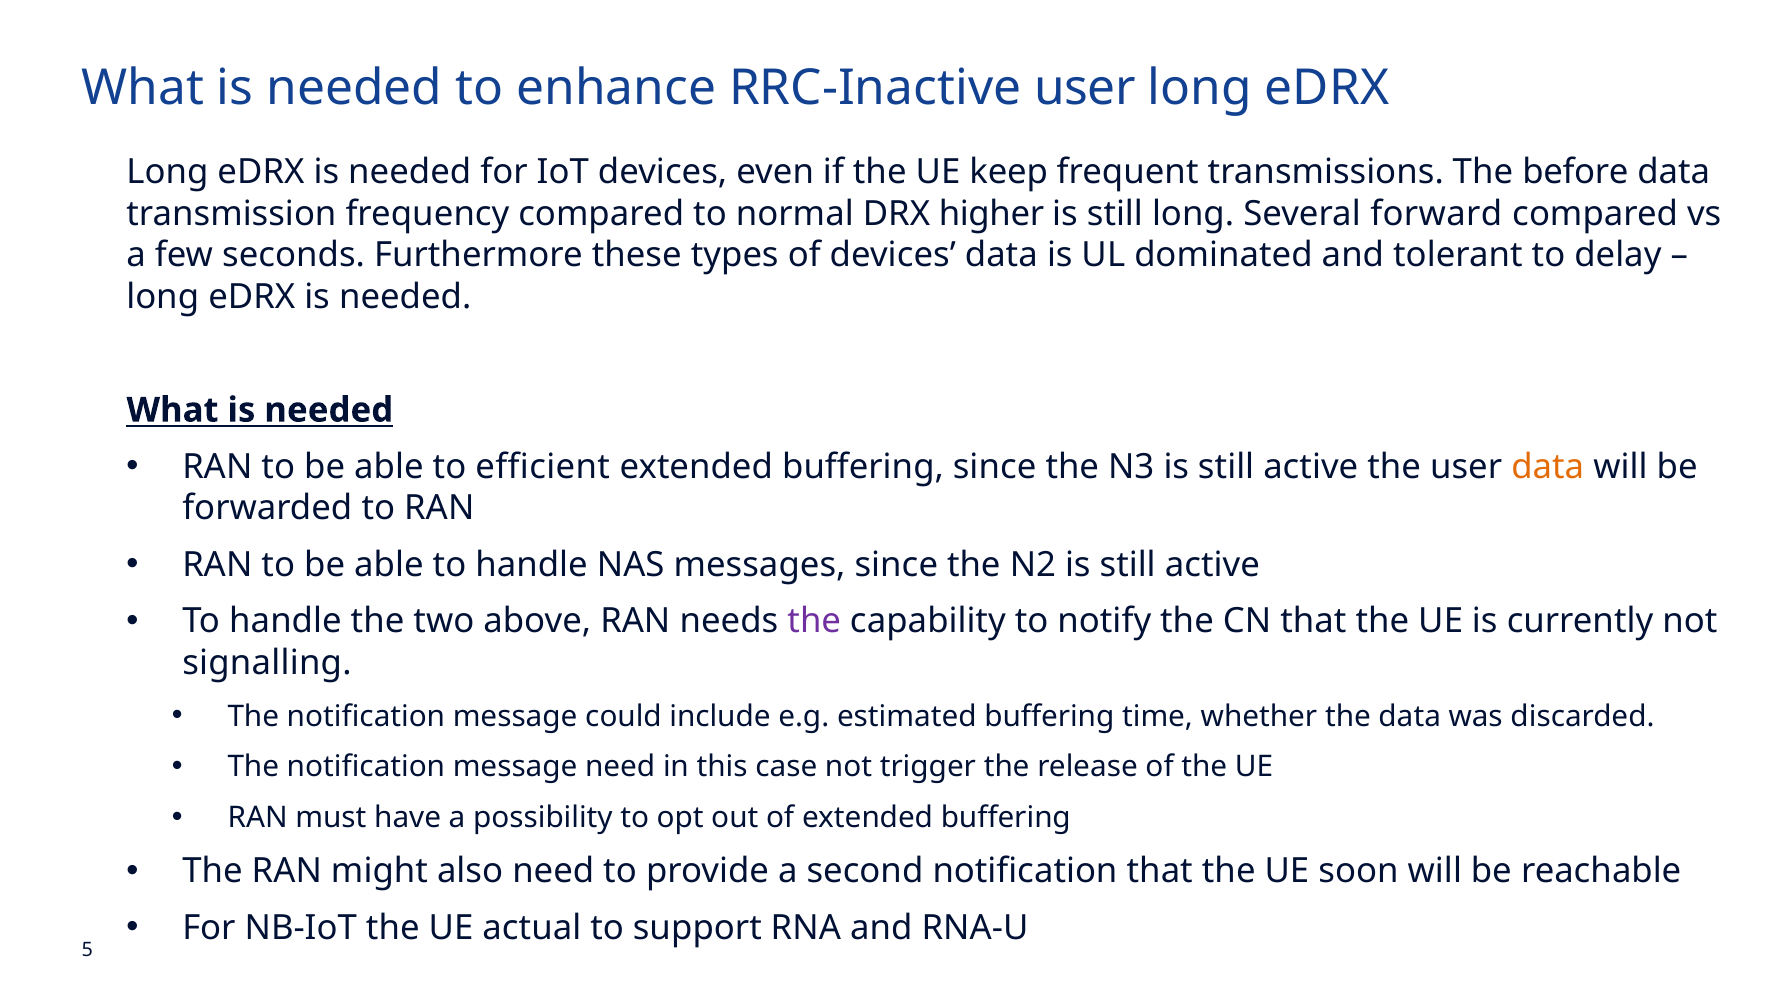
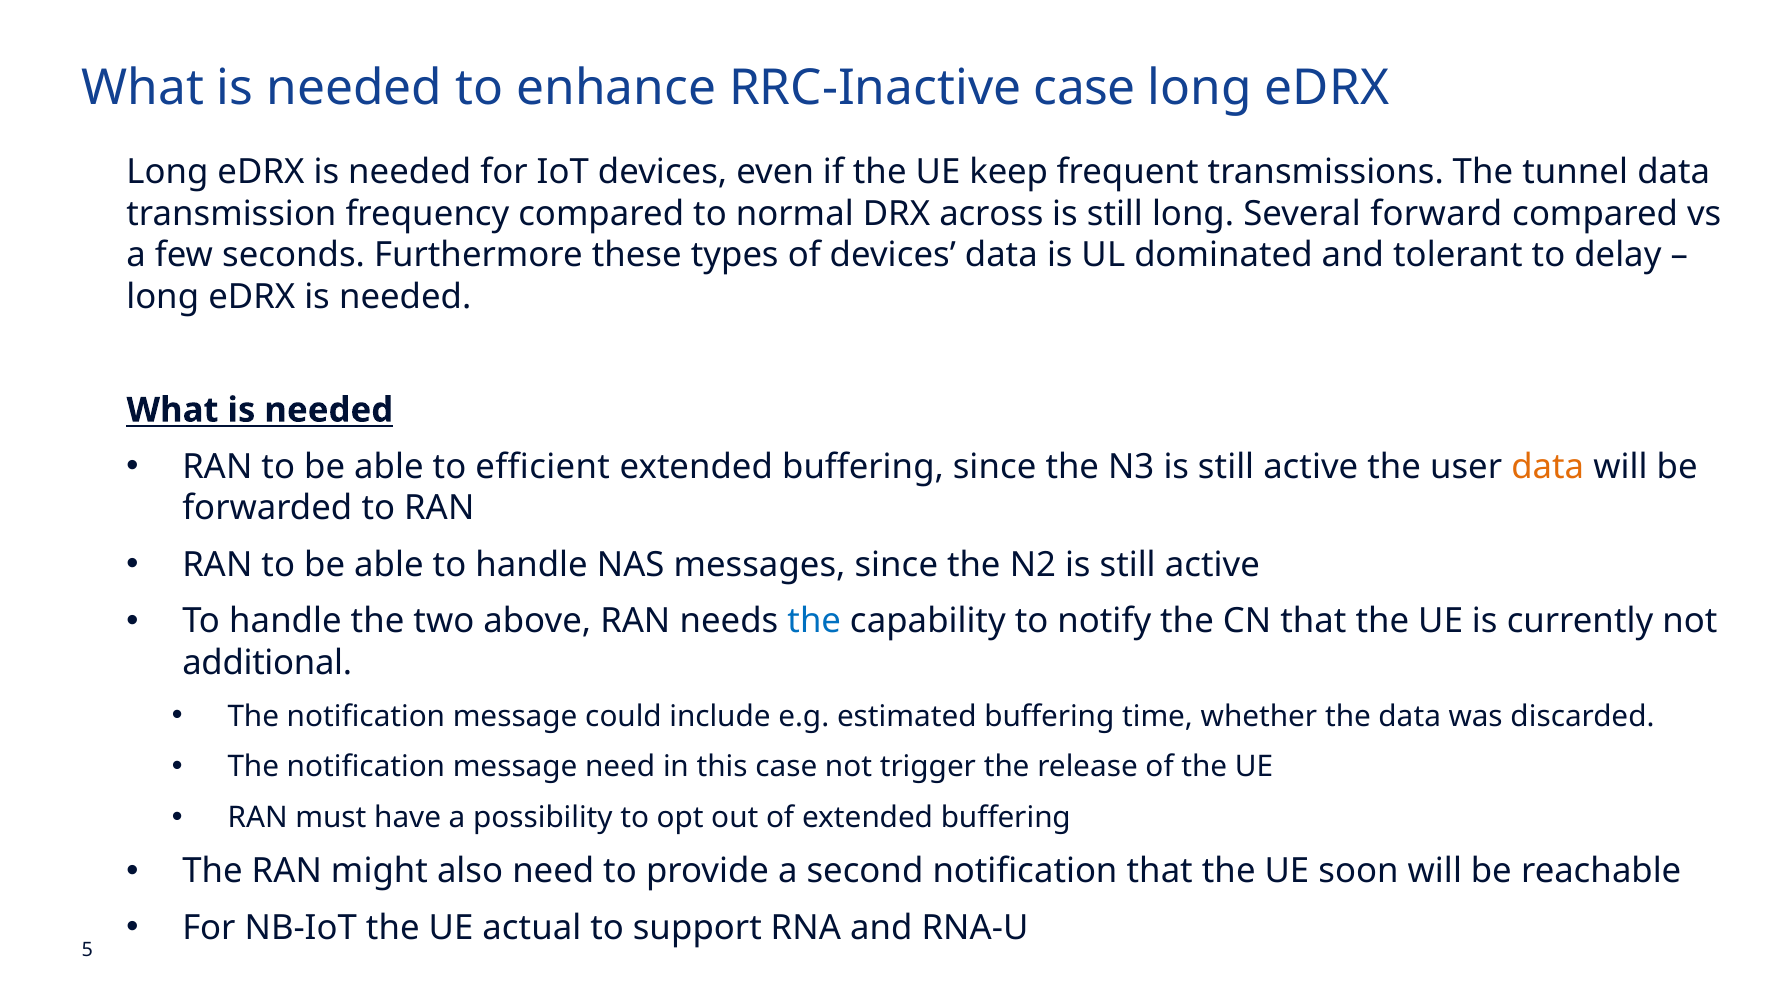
RRC-Inactive user: user -> case
before: before -> tunnel
higher: higher -> across
the at (814, 622) colour: purple -> blue
signalling: signalling -> additional
